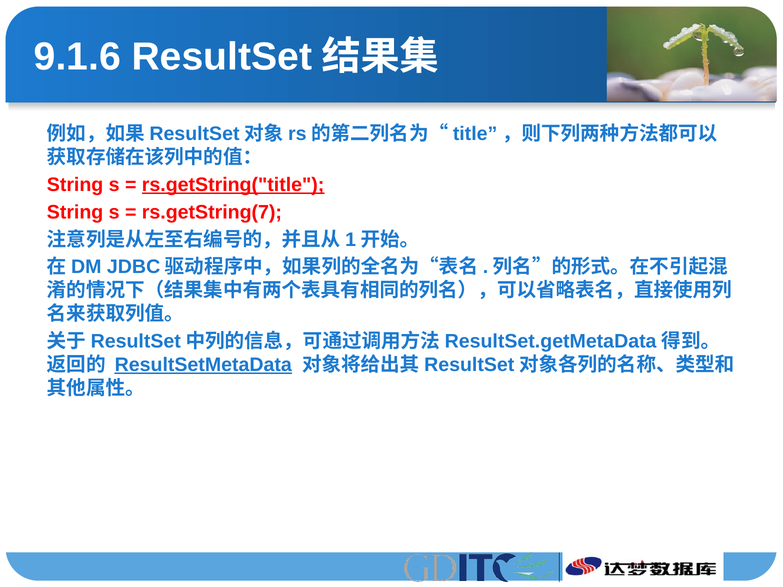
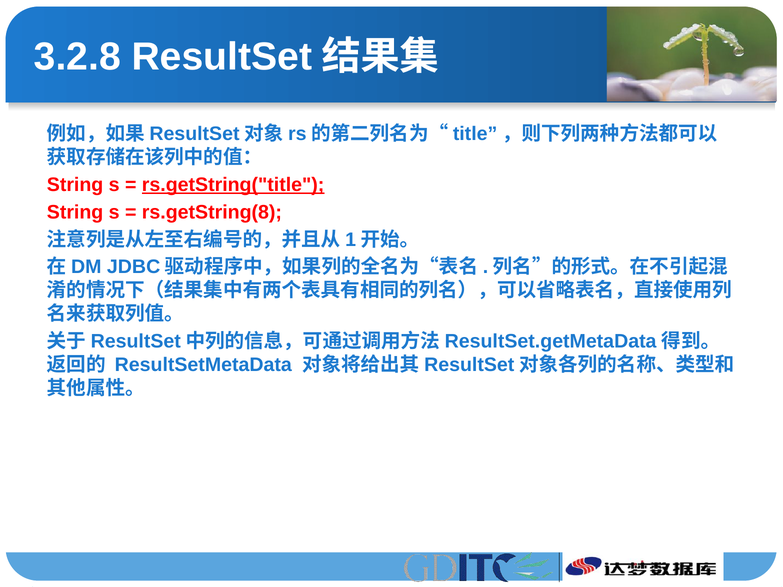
9.1.6: 9.1.6 -> 3.2.8
rs.getString(7: rs.getString(7 -> rs.getString(8
ResultSetMetaData underline: present -> none
